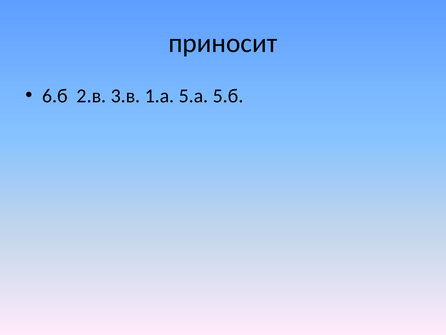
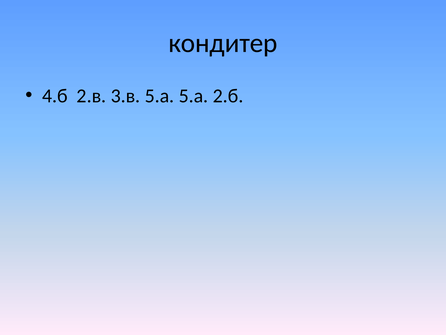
приносит: приносит -> кондитер
6.б: 6.б -> 4.б
3.в 1.а: 1.а -> 5.а
5.б: 5.б -> 2.б
